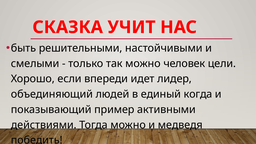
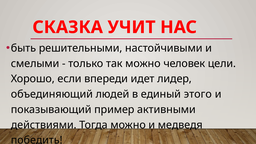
когда: когда -> этого
